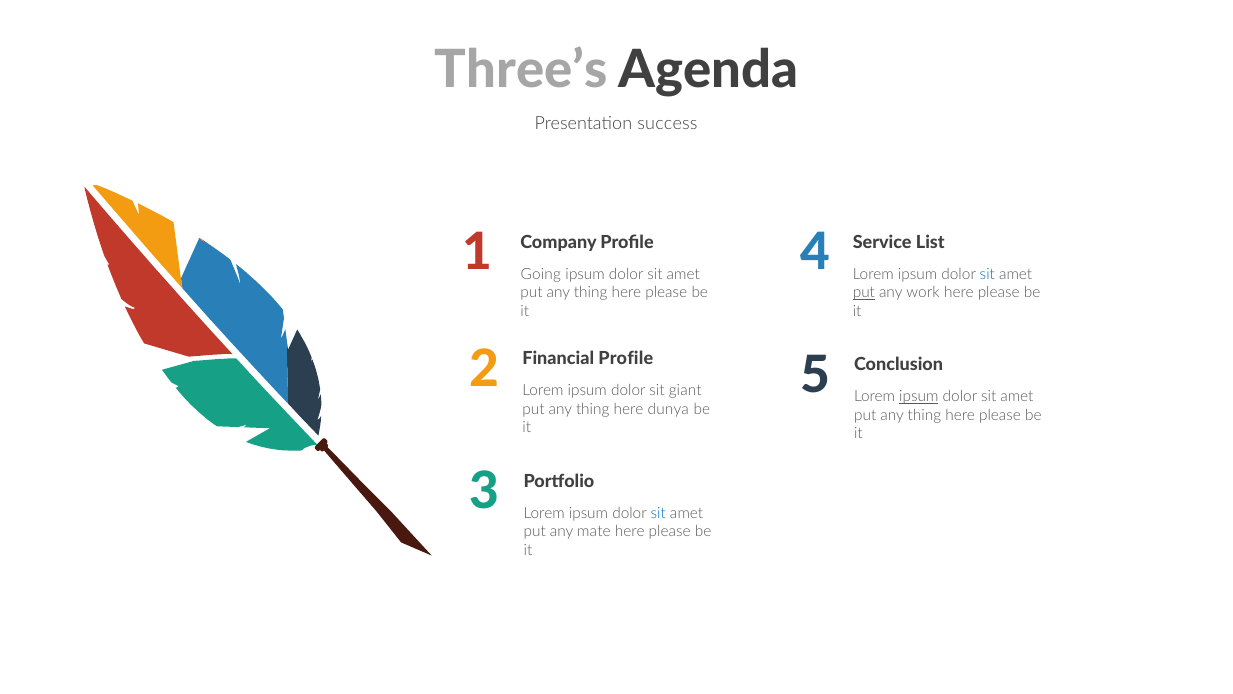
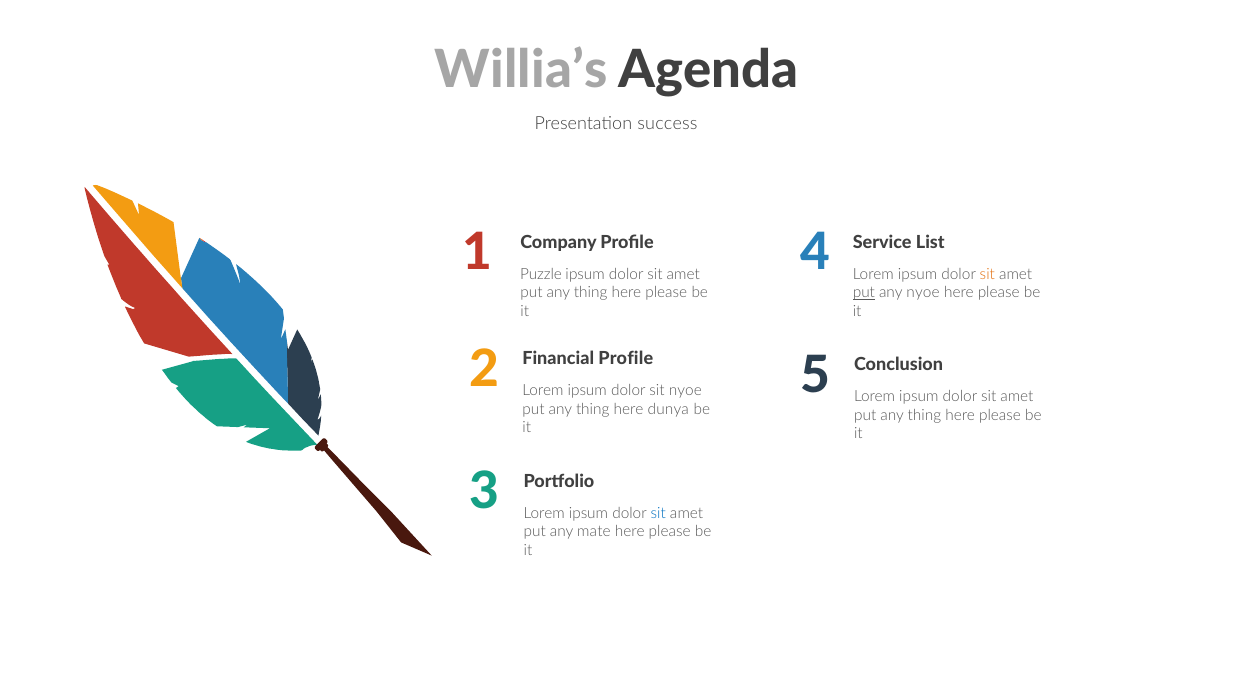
Three’s: Three’s -> Willia’s
Going: Going -> Puzzle
sit at (987, 274) colour: blue -> orange
any work: work -> nyoe
sit giant: giant -> nyoe
ipsum at (919, 396) underline: present -> none
